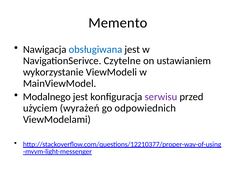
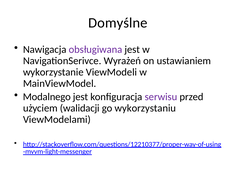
Memento: Memento -> Domyślne
obsługiwana colour: blue -> purple
Czytelne: Czytelne -> Wyrażeń
wyrażeń: wyrażeń -> walidacji
odpowiednich: odpowiednich -> wykorzystaniu
